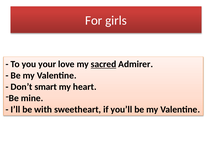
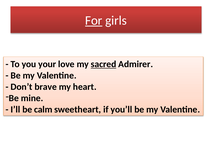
For underline: none -> present
smart: smart -> brave
with: with -> calm
